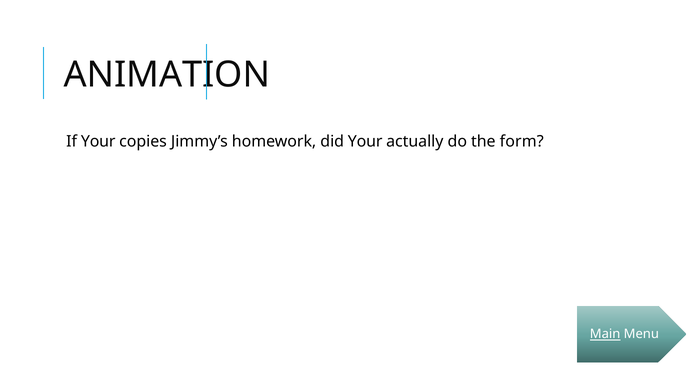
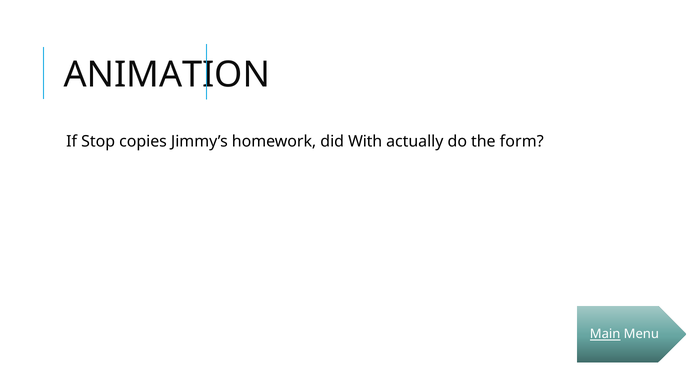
If Your: Your -> Stop
did Your: Your -> With
